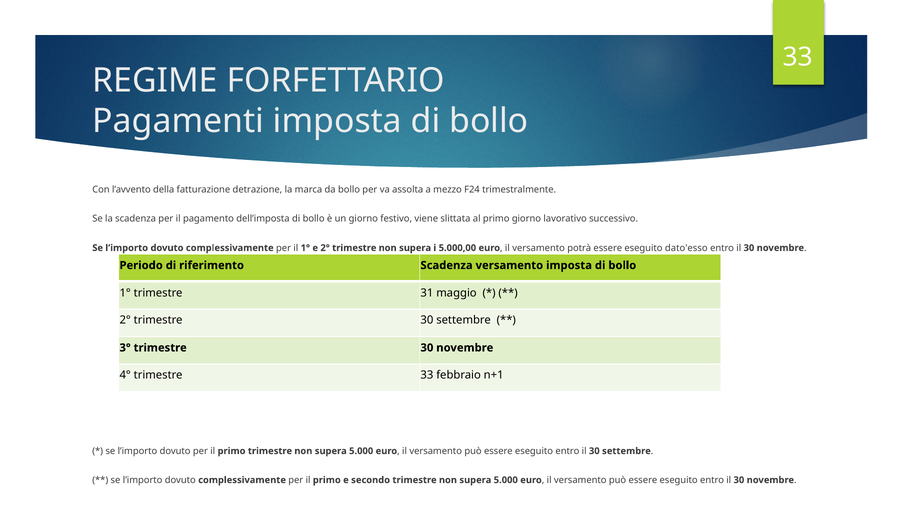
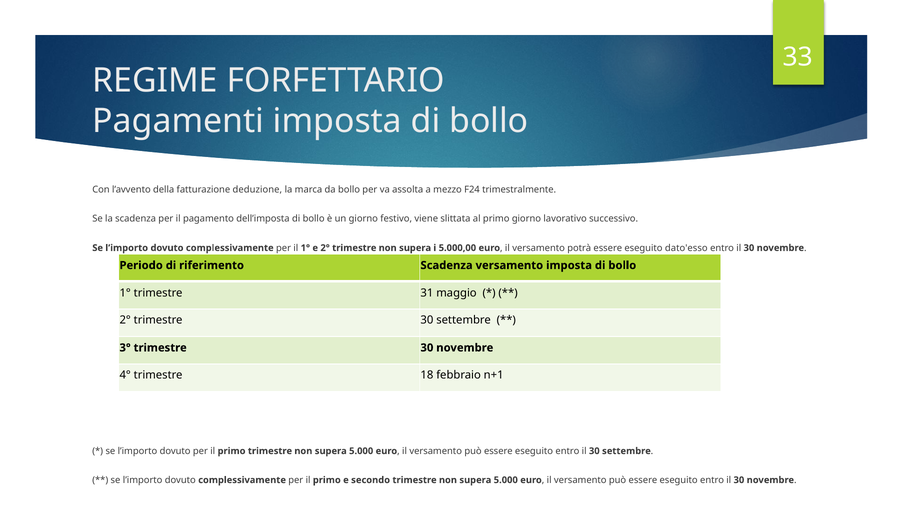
detrazione: detrazione -> deduzione
trimestre 33: 33 -> 18
